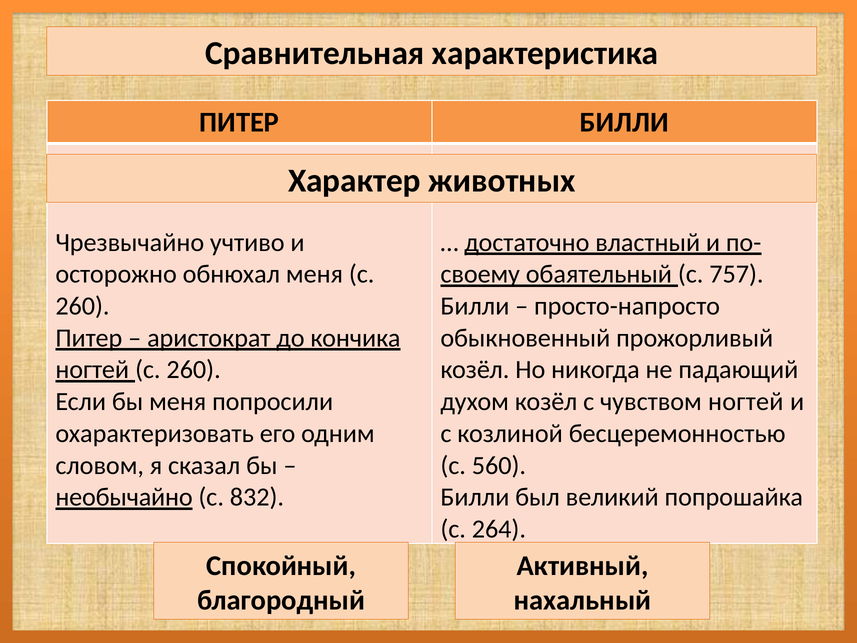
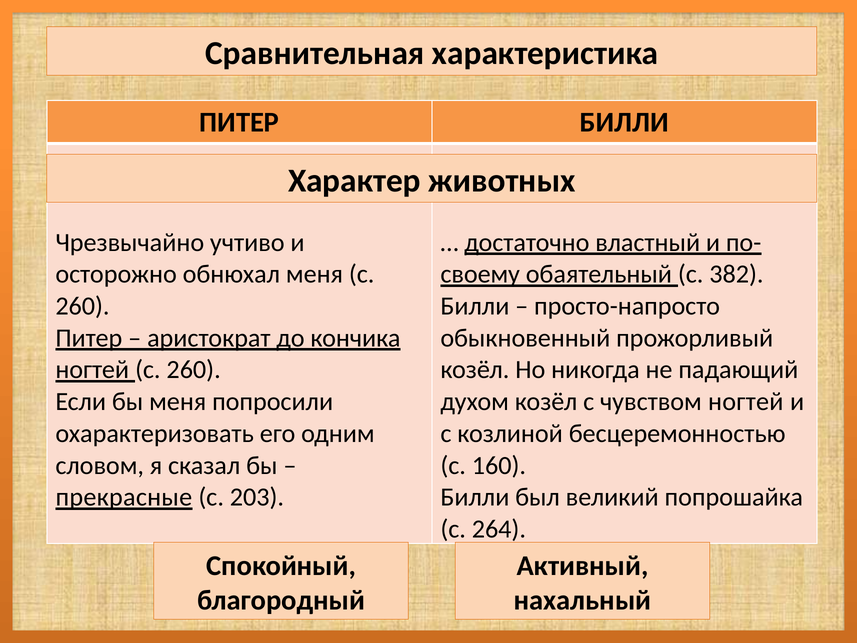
757: 757 -> 382
560: 560 -> 160
необычайно: необычайно -> прекрасные
832: 832 -> 203
